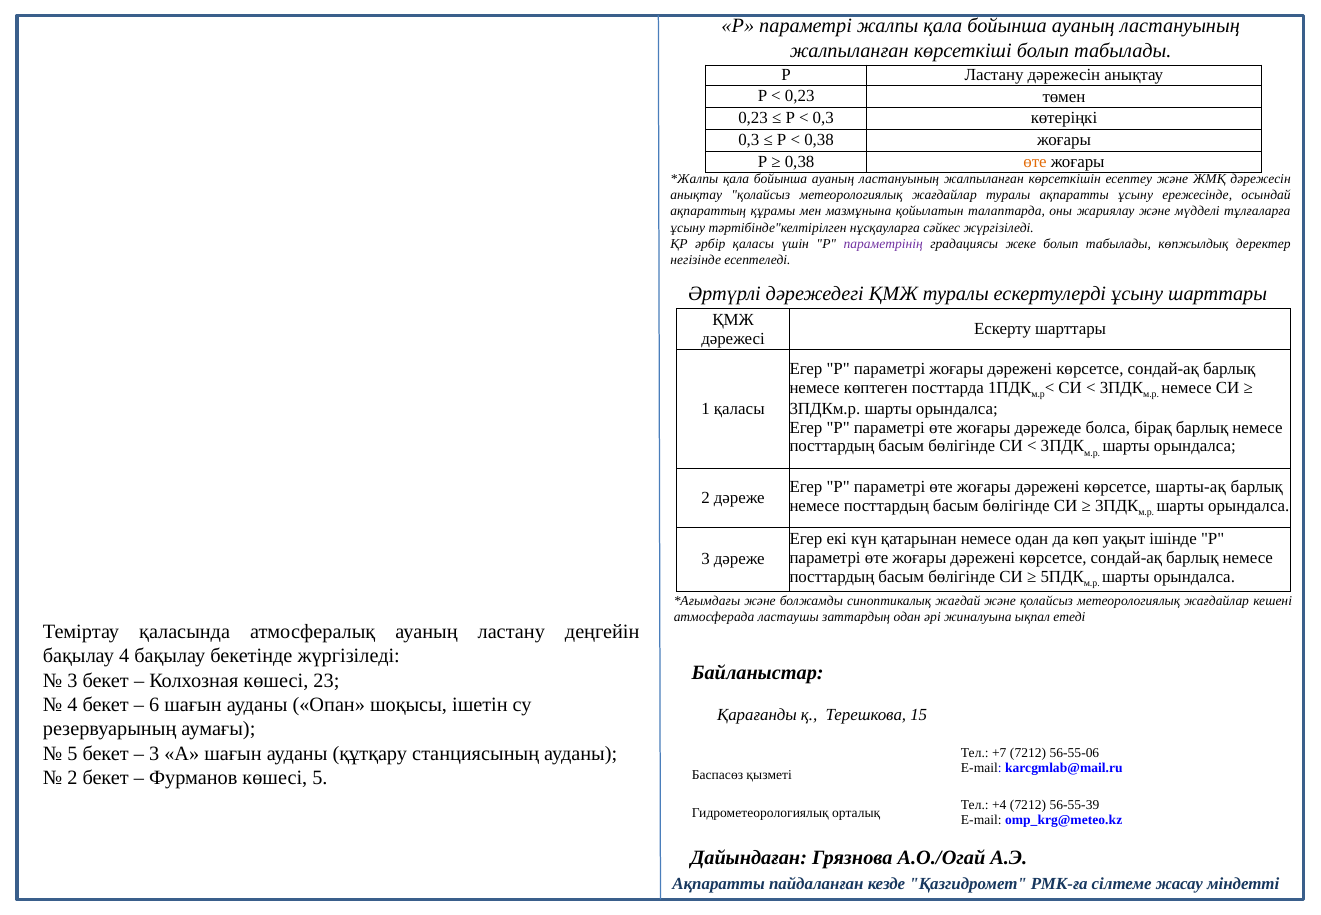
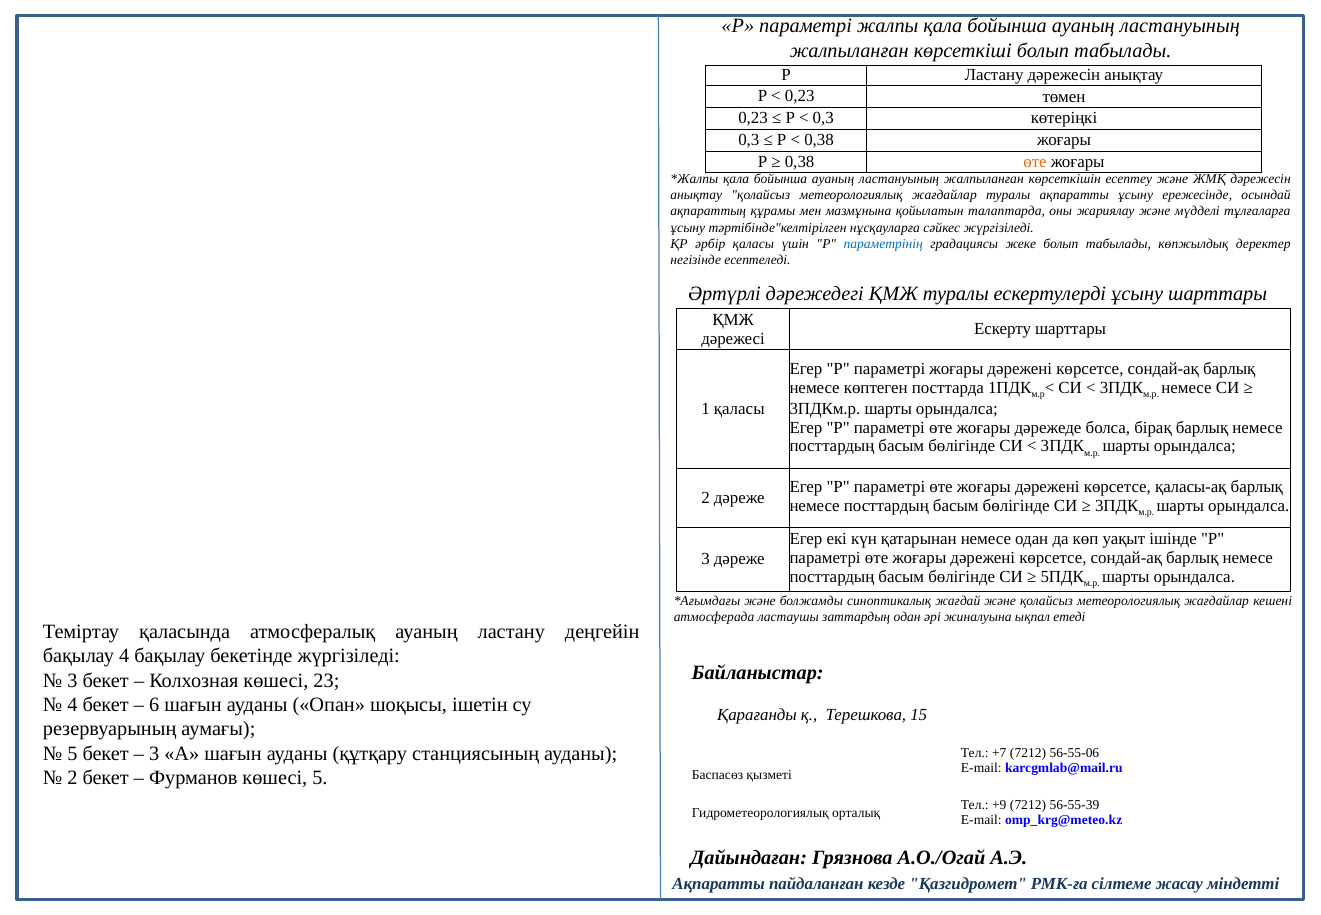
параметрінің colour: purple -> blue
шарты-ақ: шарты-ақ -> қаласы-ақ
+4: +4 -> +9
